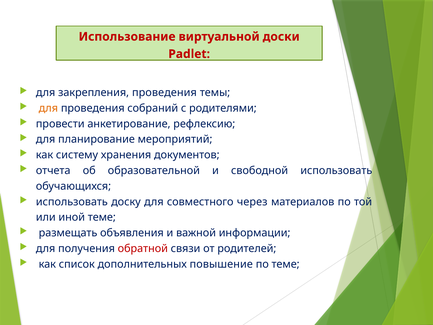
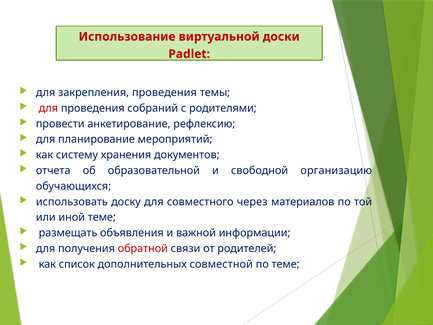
для at (48, 108) colour: orange -> red
свободной использовать: использовать -> организацию
повышение: повышение -> совместной
